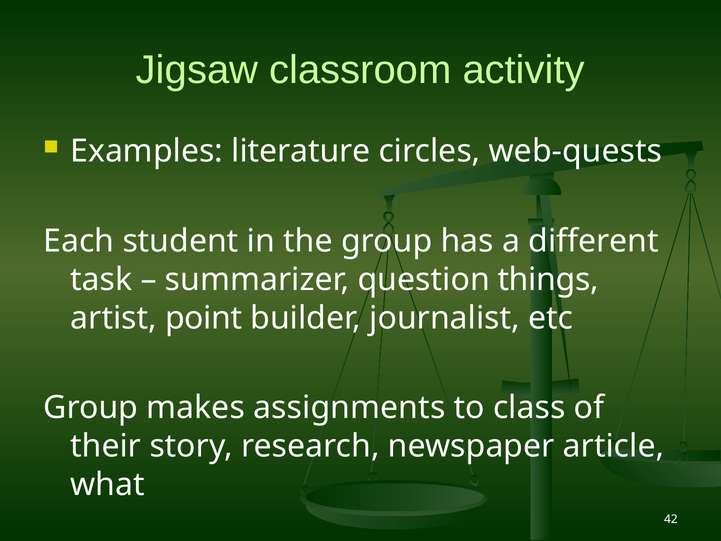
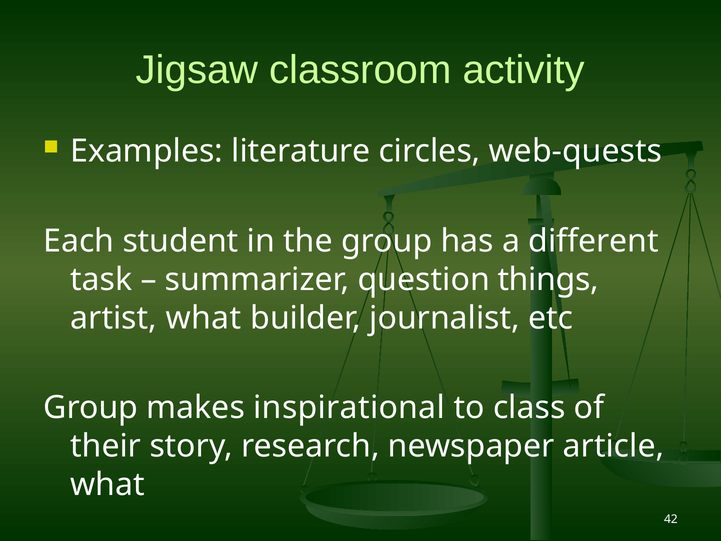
artist point: point -> what
assignments: assignments -> inspirational
